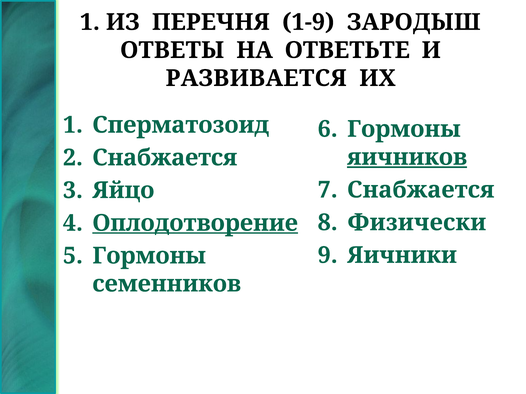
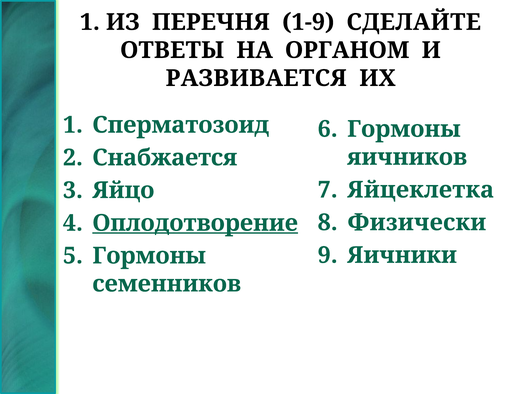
ЗАРОДЫШ: ЗАРОДЫШ -> СДЕЛАЙТЕ
ОТВЕТЬТЕ: ОТВЕТЬТЕ -> ОРГАНОМ
яичников underline: present -> none
Снабжается at (421, 190): Снабжается -> Яйцеклетка
